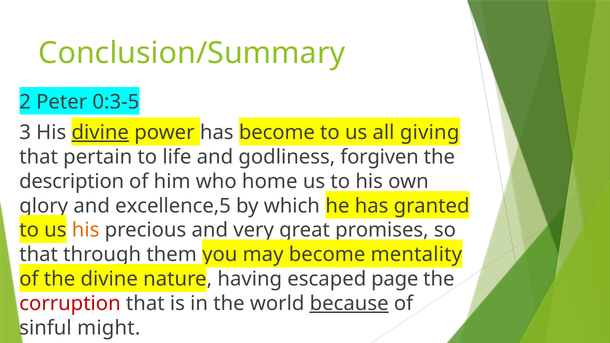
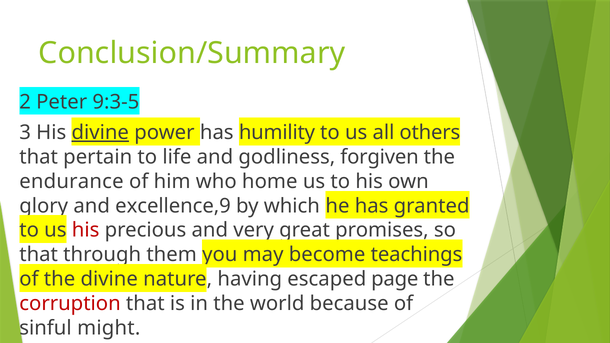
0:3-5: 0:3-5 -> 9:3-5
has become: become -> humility
giving: giving -> others
description: description -> endurance
excellence,5: excellence,5 -> excellence,9
his at (86, 230) colour: orange -> red
mentality: mentality -> teachings
because underline: present -> none
